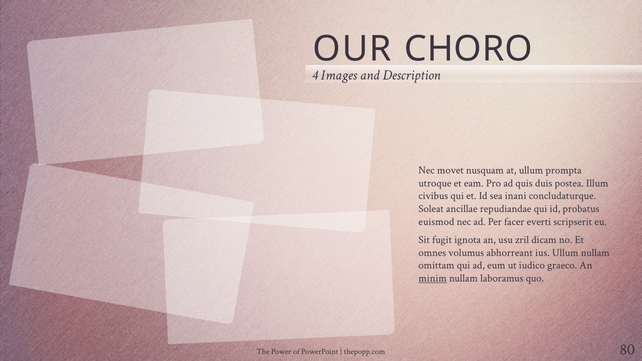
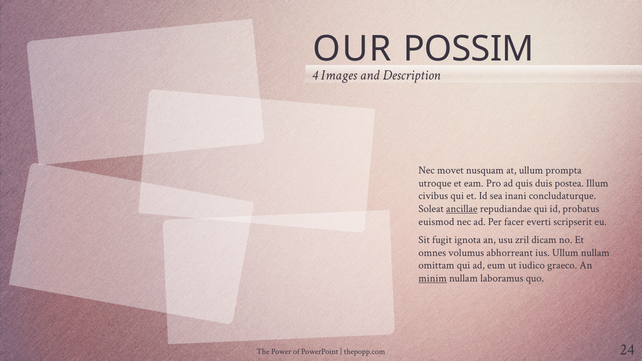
CHORO: CHORO -> POSSIM
ancillae underline: none -> present
80: 80 -> 24
